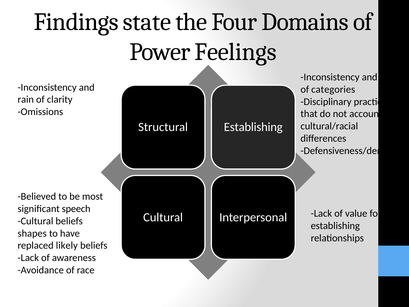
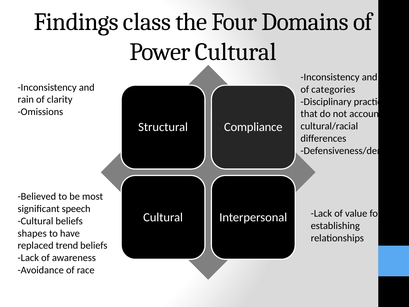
state: state -> class
Power Feelings: Feelings -> Cultural
Establishing at (253, 127): Establishing -> Compliance
likely: likely -> trend
